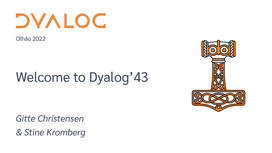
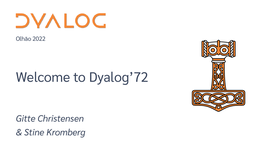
Dyalog’43: Dyalog’43 -> Dyalog’72
